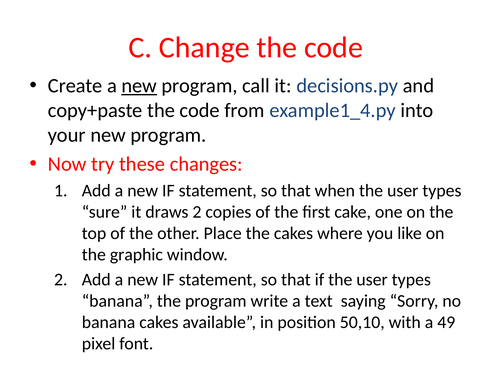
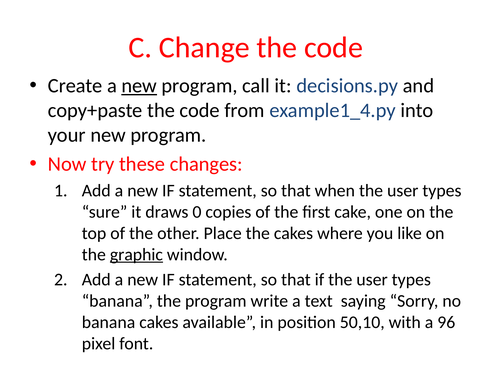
draws 2: 2 -> 0
graphic underline: none -> present
49: 49 -> 96
